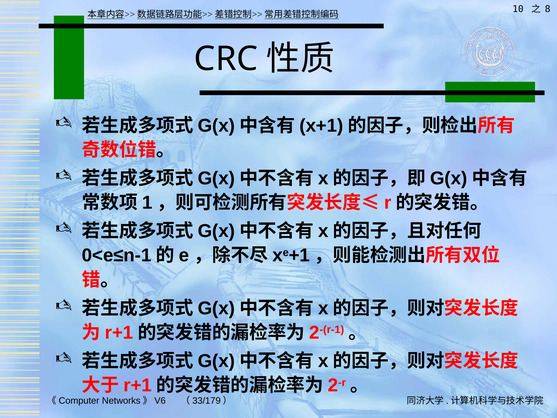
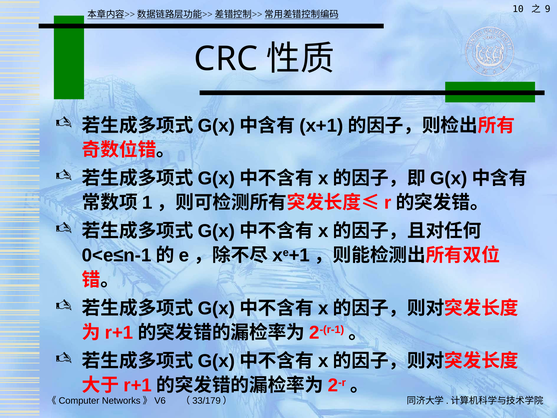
8: 8 -> 9
